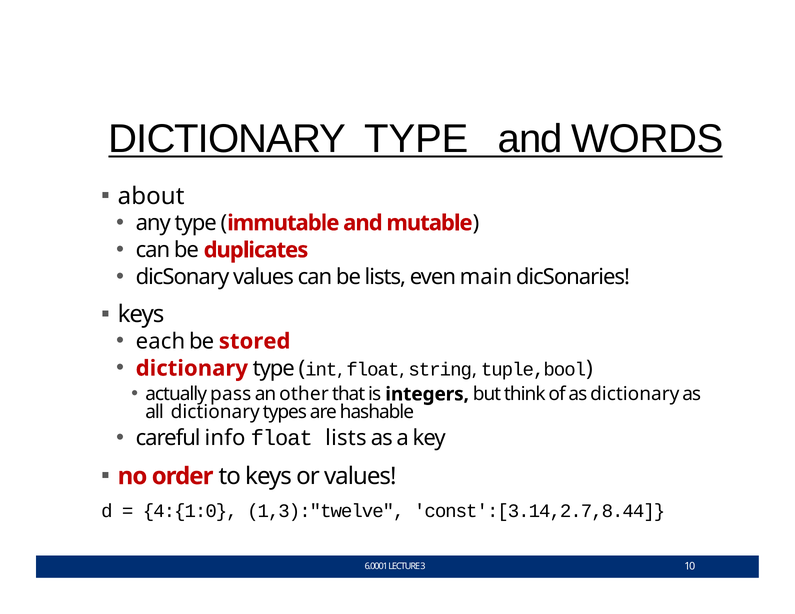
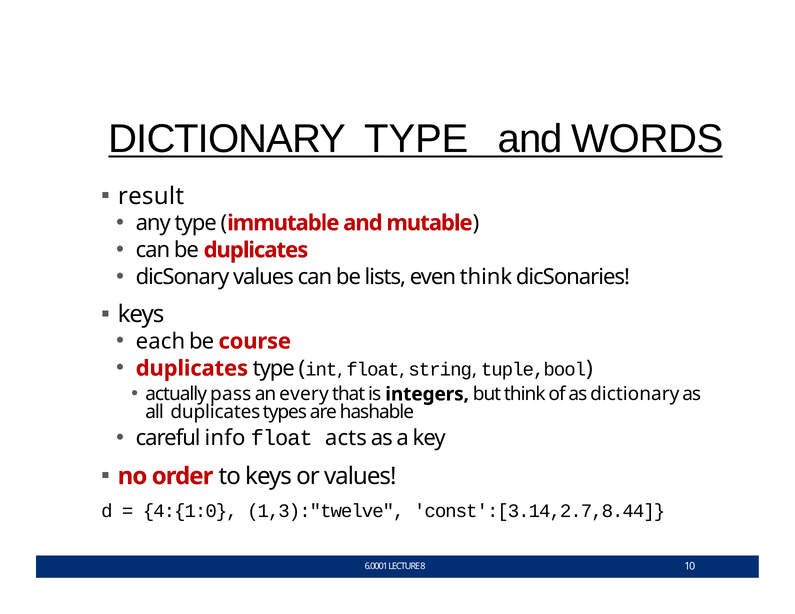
about: about -> result
even main: main -> think
stored: stored -> course
dictionary at (192, 369): dictionary -> duplicates
other: other -> every
all dictionary: dictionary -> duplicates
float lists: lists -> acts
3: 3 -> 8
